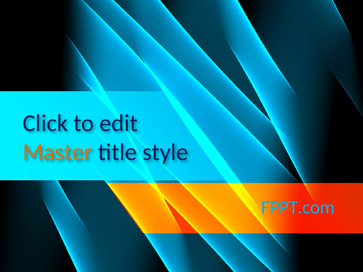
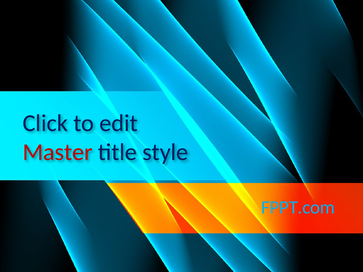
Master colour: orange -> red
